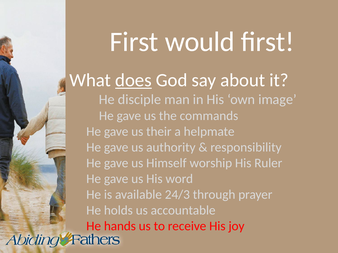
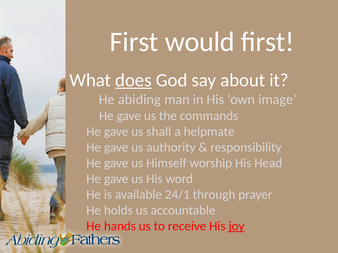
disciple: disciple -> abiding
their: their -> shall
Ruler: Ruler -> Head
24/3: 24/3 -> 24/1
joy underline: none -> present
